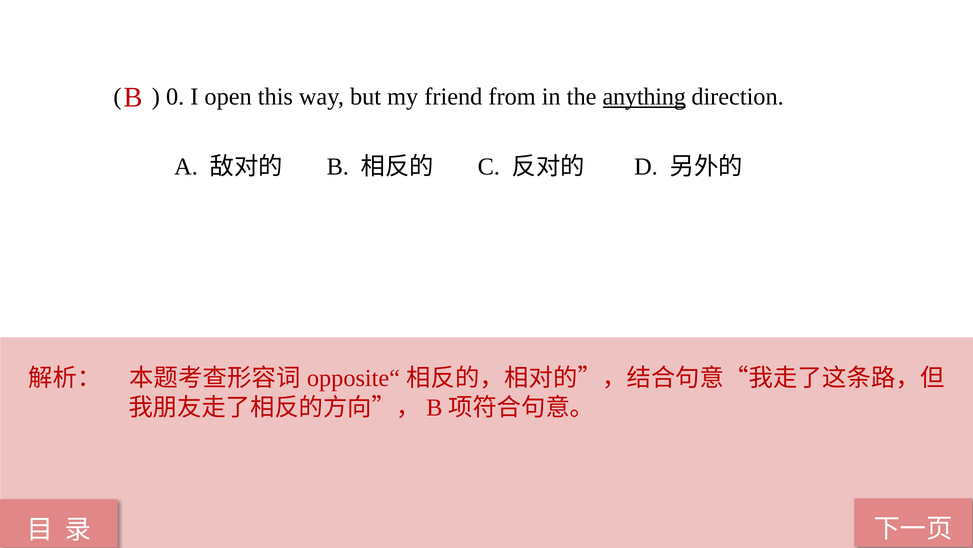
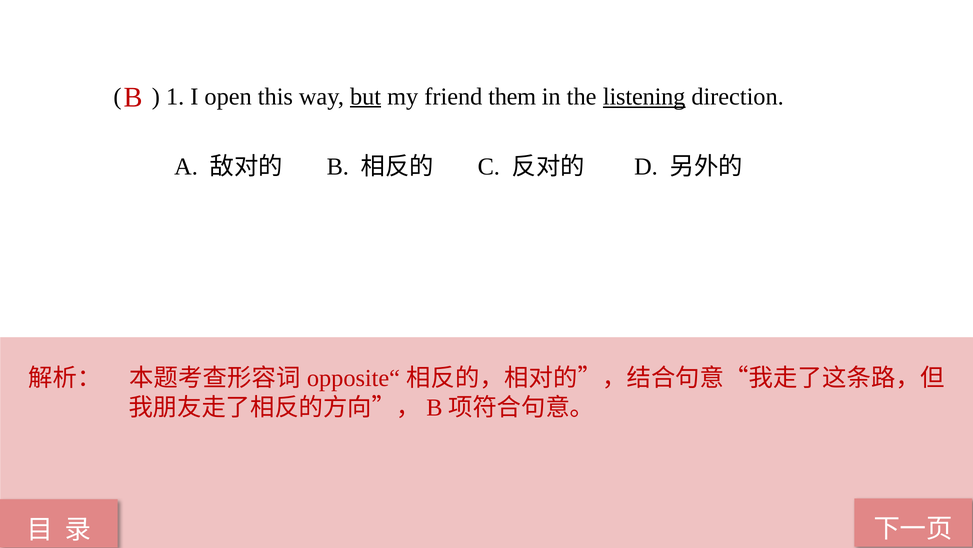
0: 0 -> 1
but underline: none -> present
from: from -> them
anything: anything -> listening
